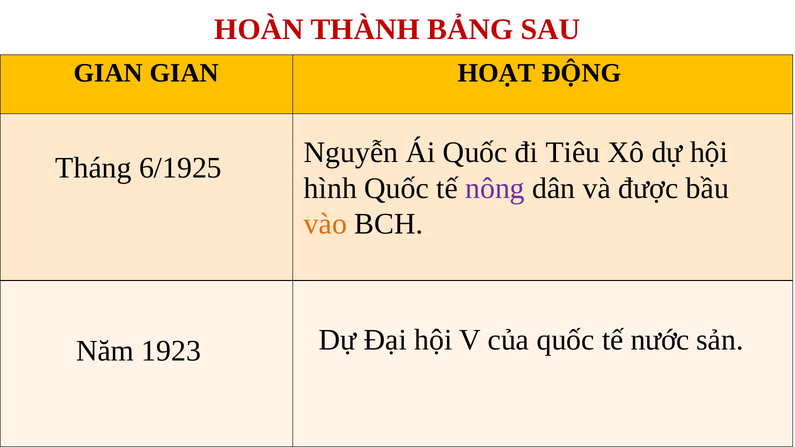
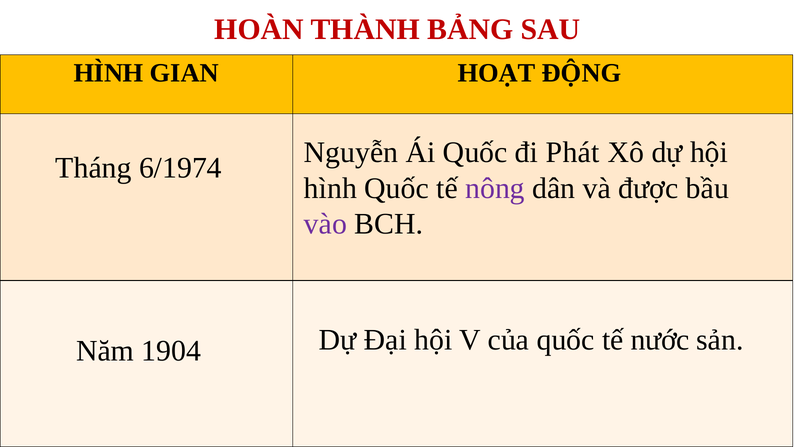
GIAN at (108, 73): GIAN -> HÌNH
Tiêu: Tiêu -> Phát
6/1925: 6/1925 -> 6/1974
vào colour: orange -> purple
1923: 1923 -> 1904
